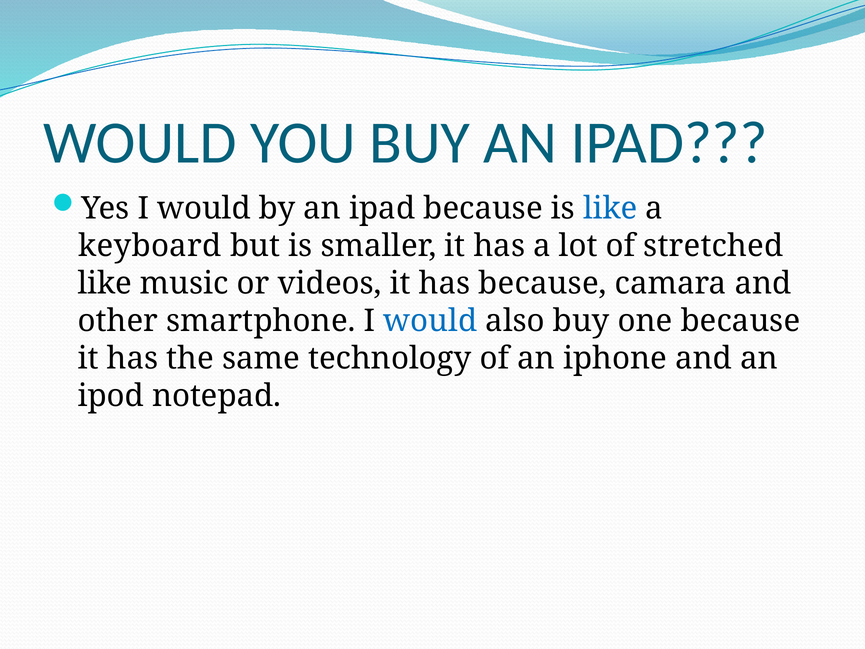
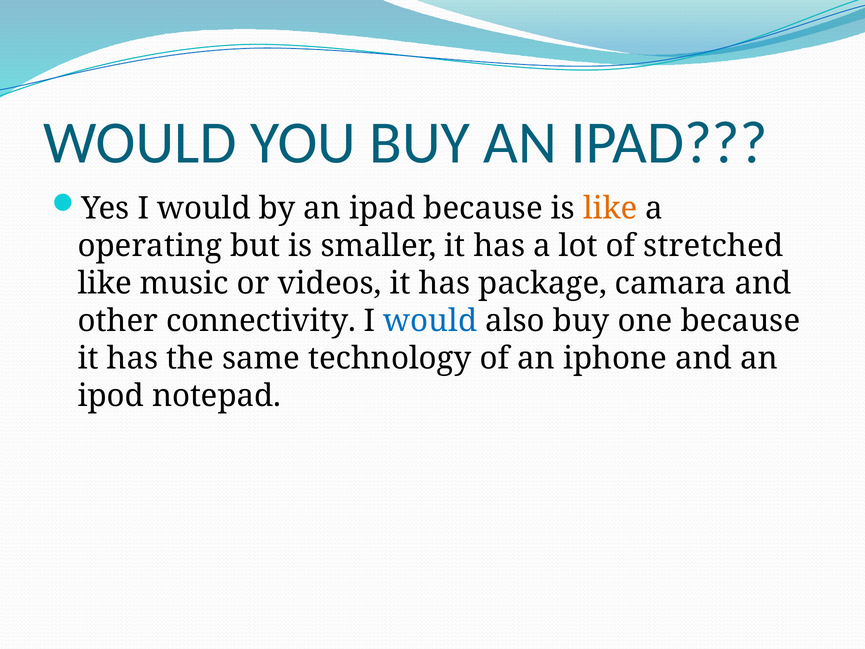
like at (610, 208) colour: blue -> orange
keyboard: keyboard -> operating
has because: because -> package
smartphone: smartphone -> connectivity
